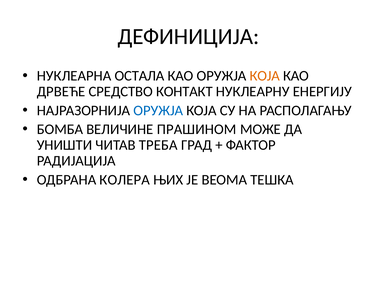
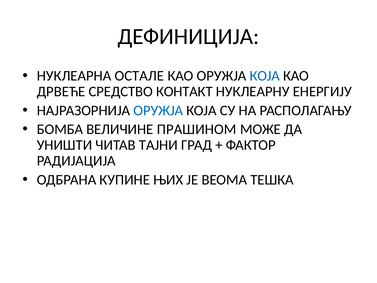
ОСТАЛА: ОСТАЛА -> ОСТАЛЕ
КОЈА at (265, 76) colour: orange -> blue
ТРЕБА: ТРЕБА -> ТАЈНИ
КОЛЕРА: КОЛЕРА -> КУПИНЕ
